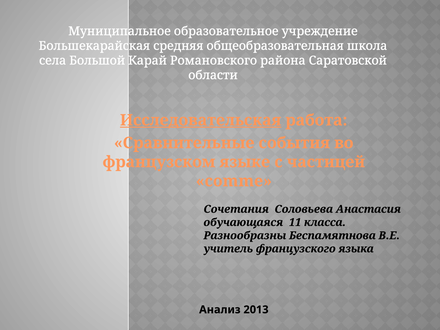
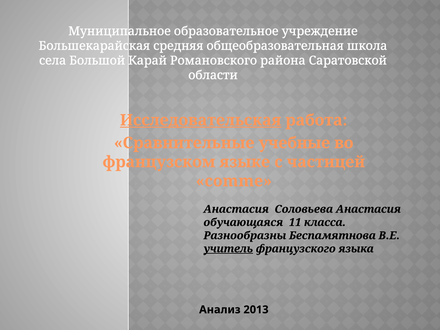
события: события -> учебные
Сочетания at (236, 209): Сочетания -> Анастасия
учитель underline: none -> present
